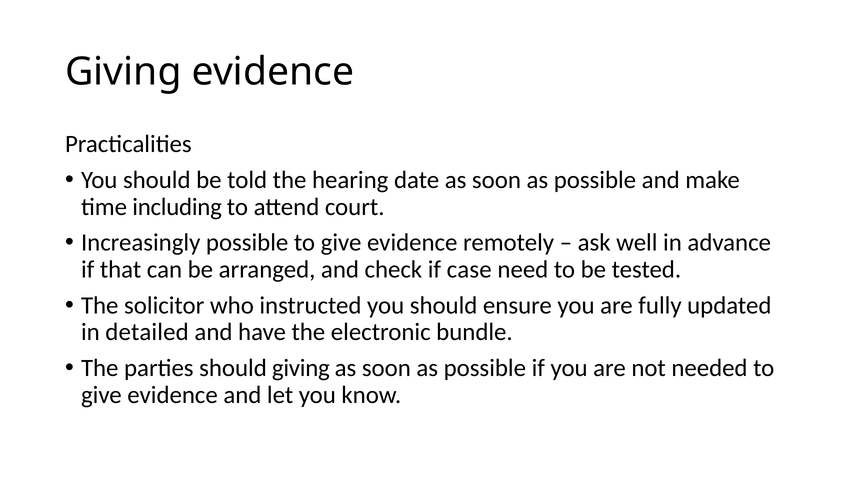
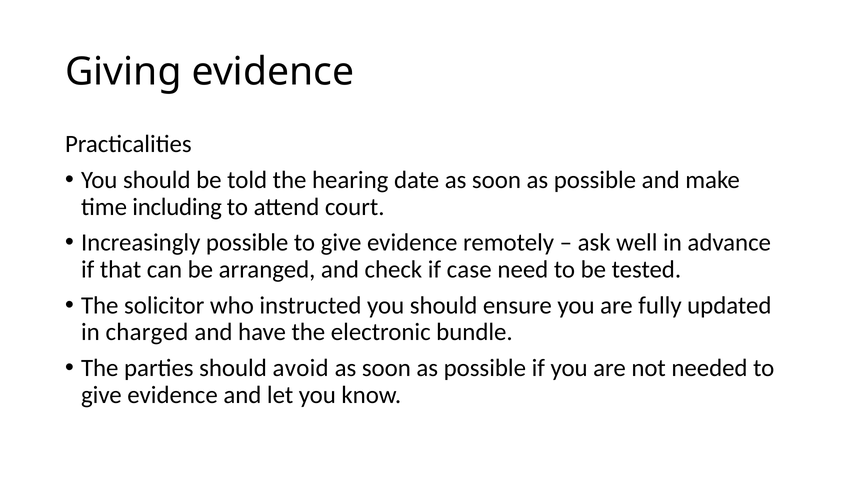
detailed: detailed -> charged
should giving: giving -> avoid
